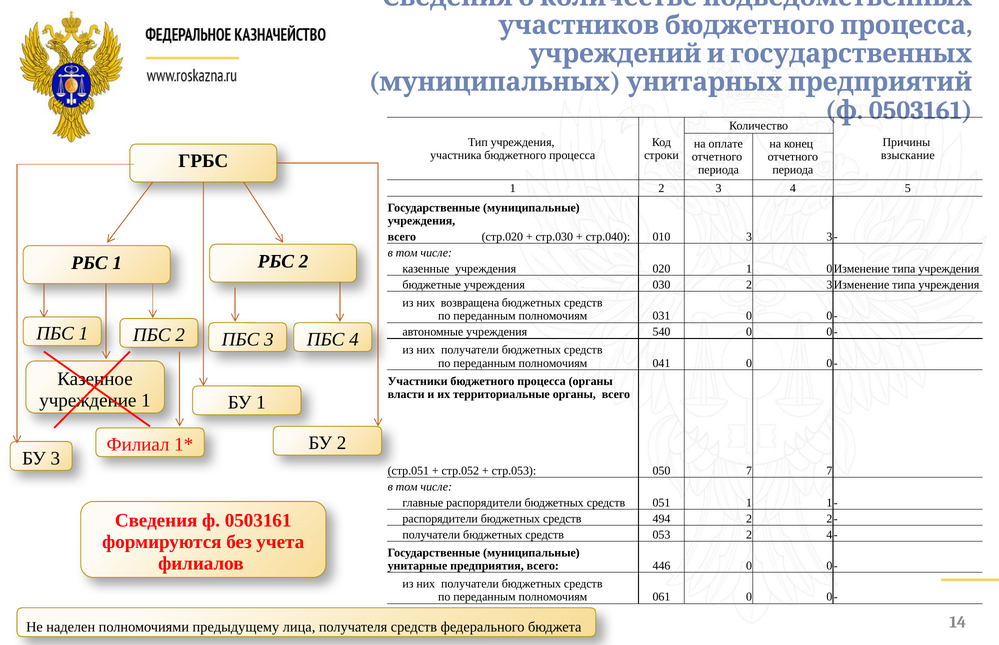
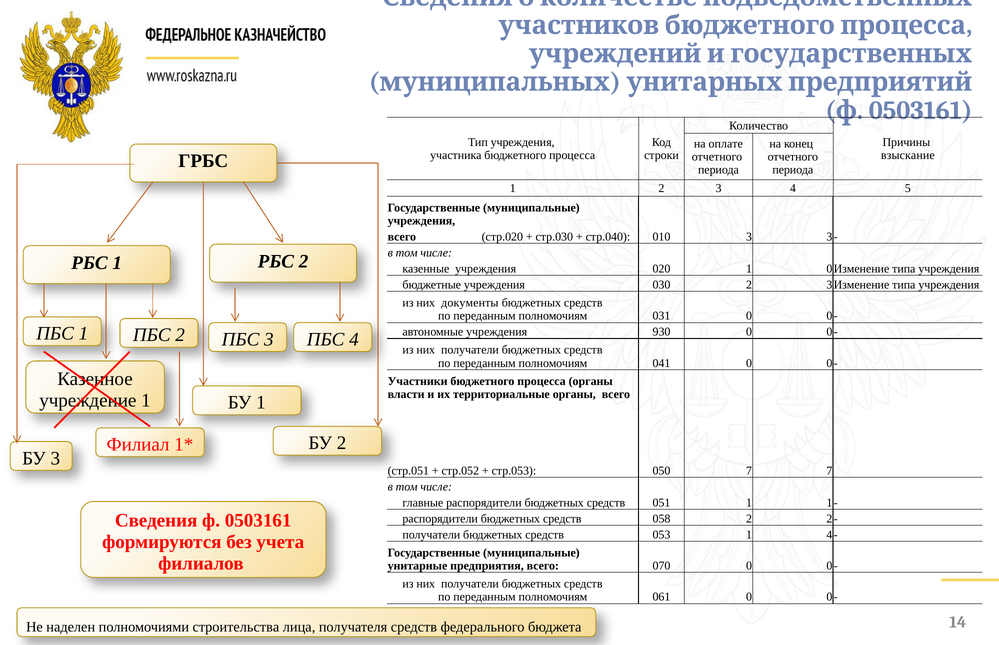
возвращена: возвращена -> документы
540: 540 -> 930
494: 494 -> 058
053 2: 2 -> 1
446: 446 -> 070
предыдущему: предыдущему -> строительства
